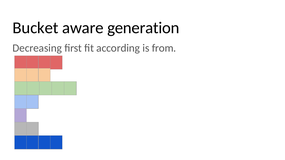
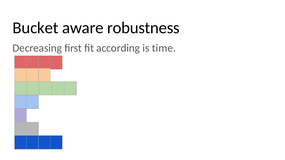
generation: generation -> robustness
from: from -> time
